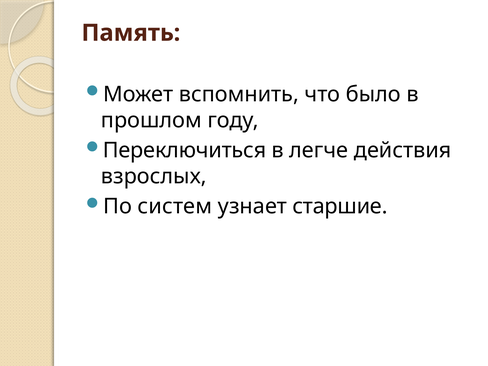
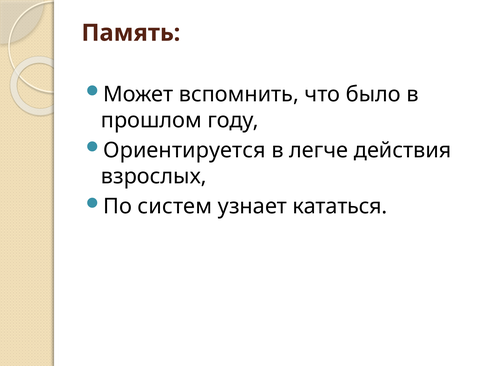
Переключиться: Переключиться -> Ориентируется
старшие: старшие -> кататься
